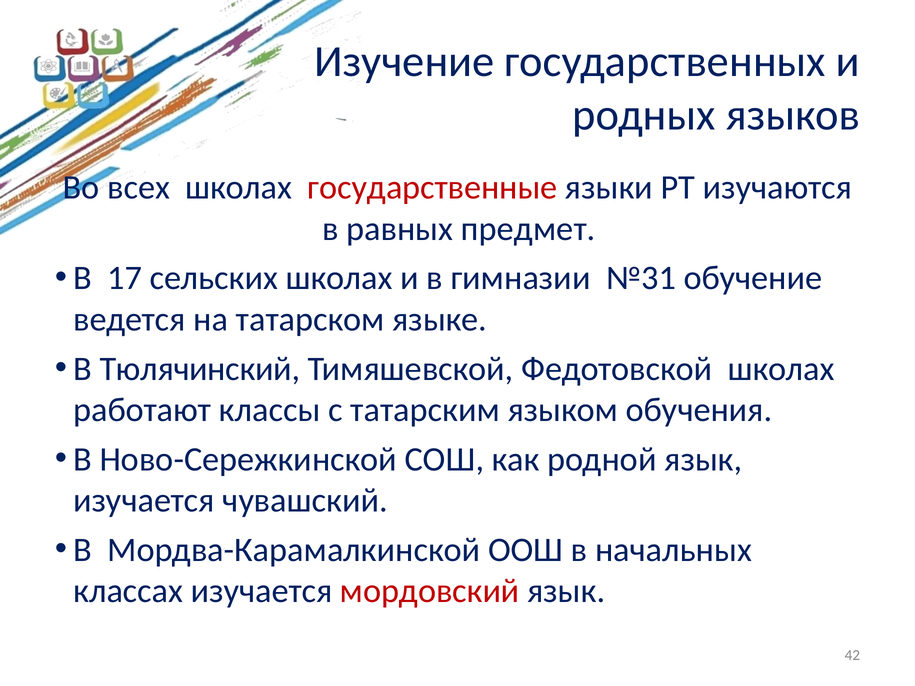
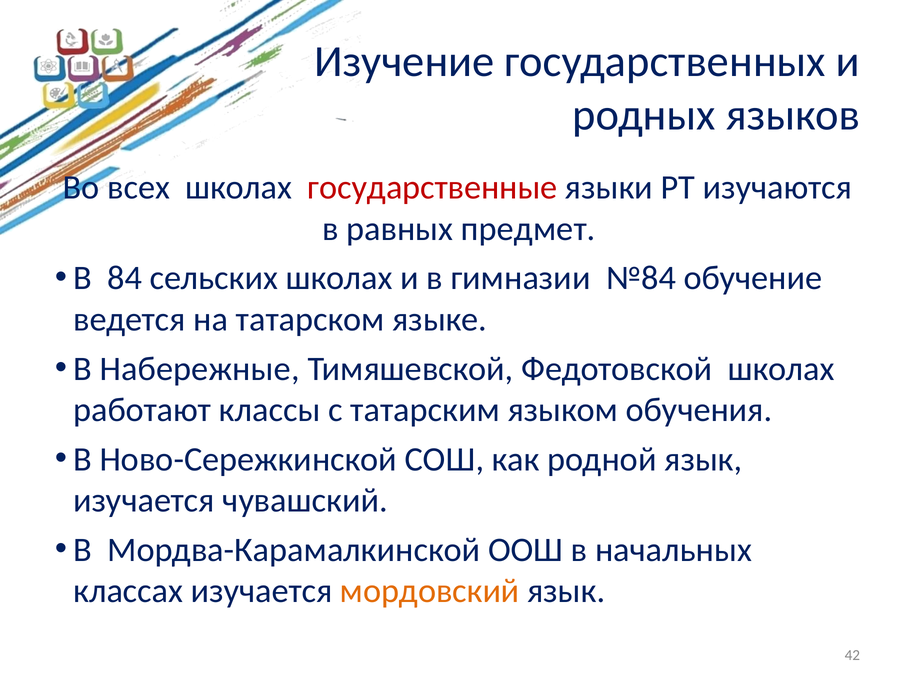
17: 17 -> 84
№31: №31 -> №84
Тюлячинский: Тюлячинский -> Набережные
мордовский colour: red -> orange
